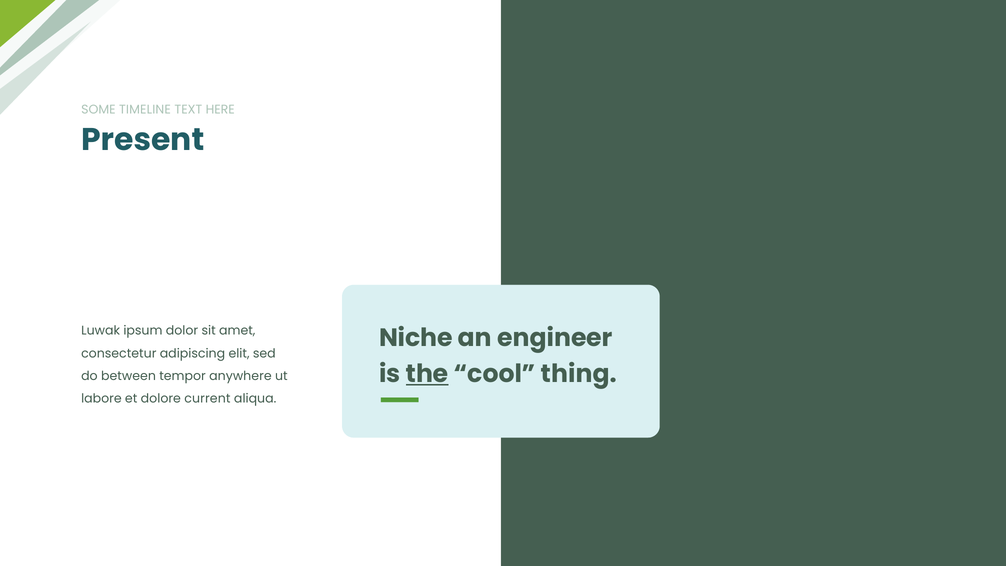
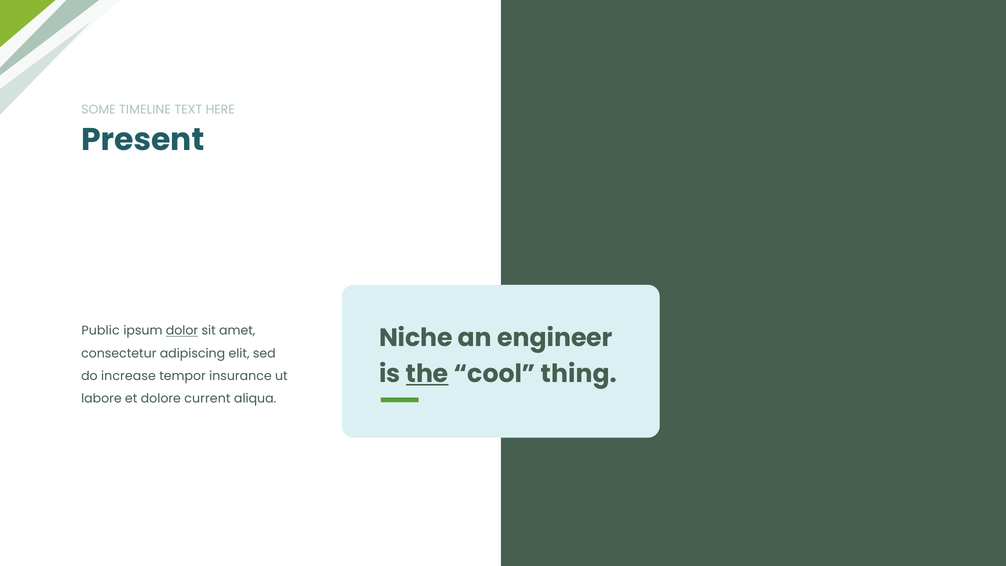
Luwak: Luwak -> Public
dolor underline: none -> present
between: between -> increase
anywhere: anywhere -> insurance
